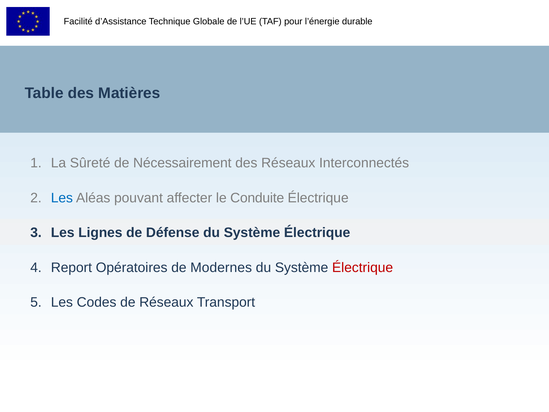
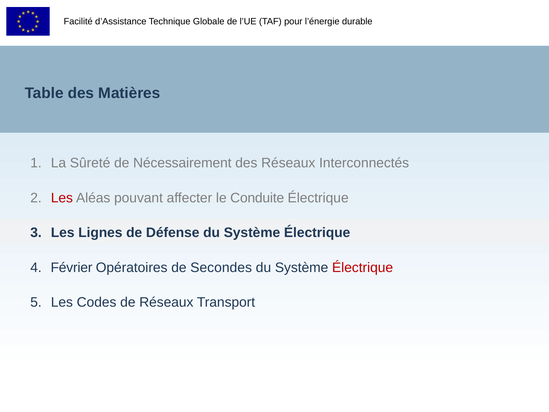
Les at (62, 198) colour: blue -> red
Report: Report -> Février
Modernes: Modernes -> Secondes
